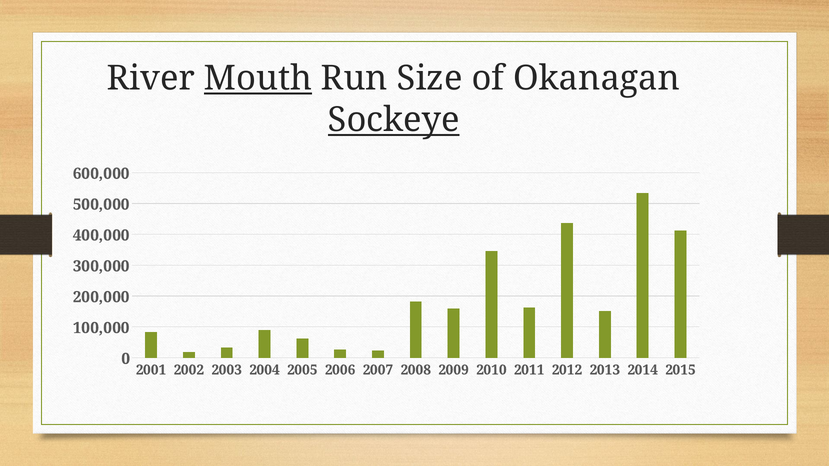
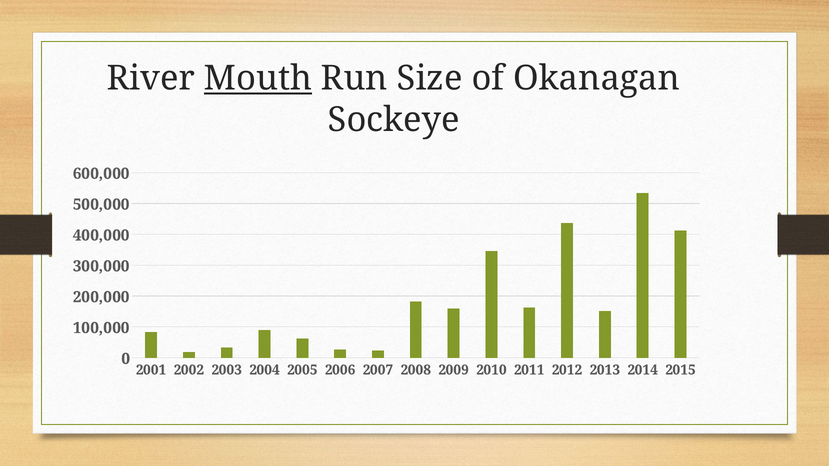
Sockeye underline: present -> none
